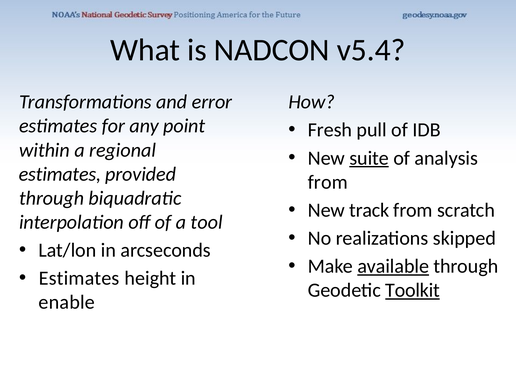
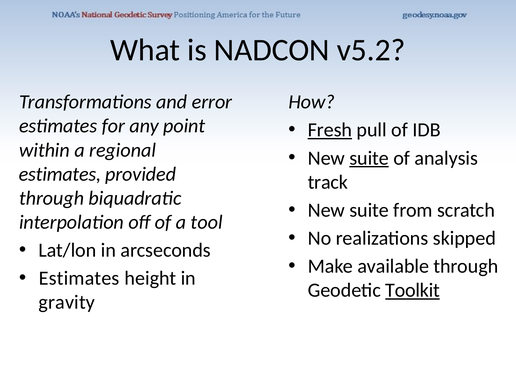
v5.4: v5.4 -> v5.2
Fresh underline: none -> present
from at (328, 182): from -> track
track at (369, 210): track -> suite
available underline: present -> none
enable: enable -> gravity
